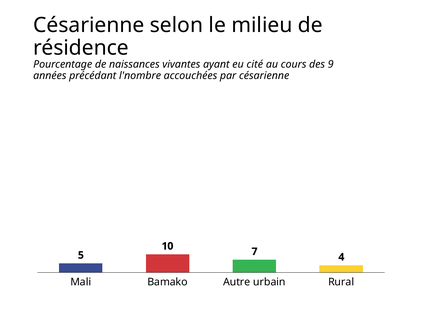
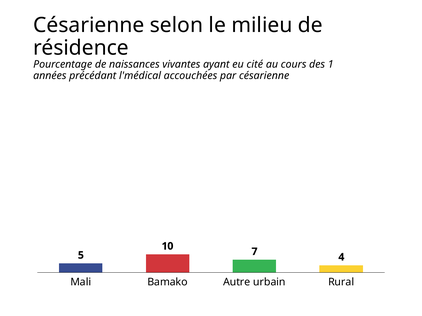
9: 9 -> 1
l'nombre: l'nombre -> l'médical
